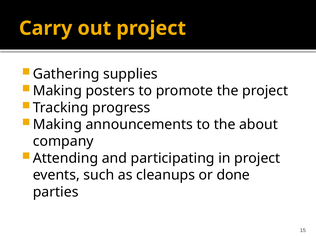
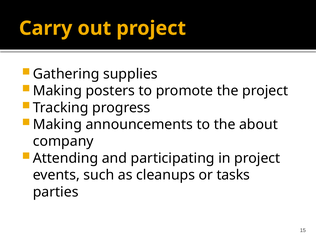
done: done -> tasks
